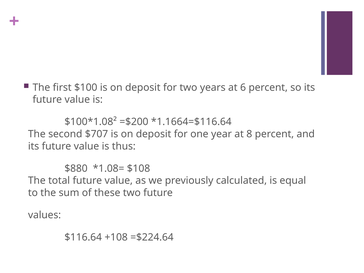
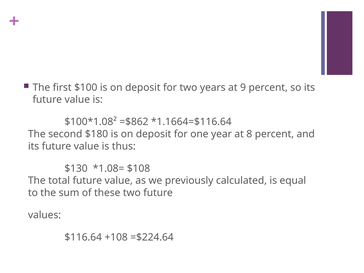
6: 6 -> 9
=$200: =$200 -> =$862
$707: $707 -> $180
$880: $880 -> $130
